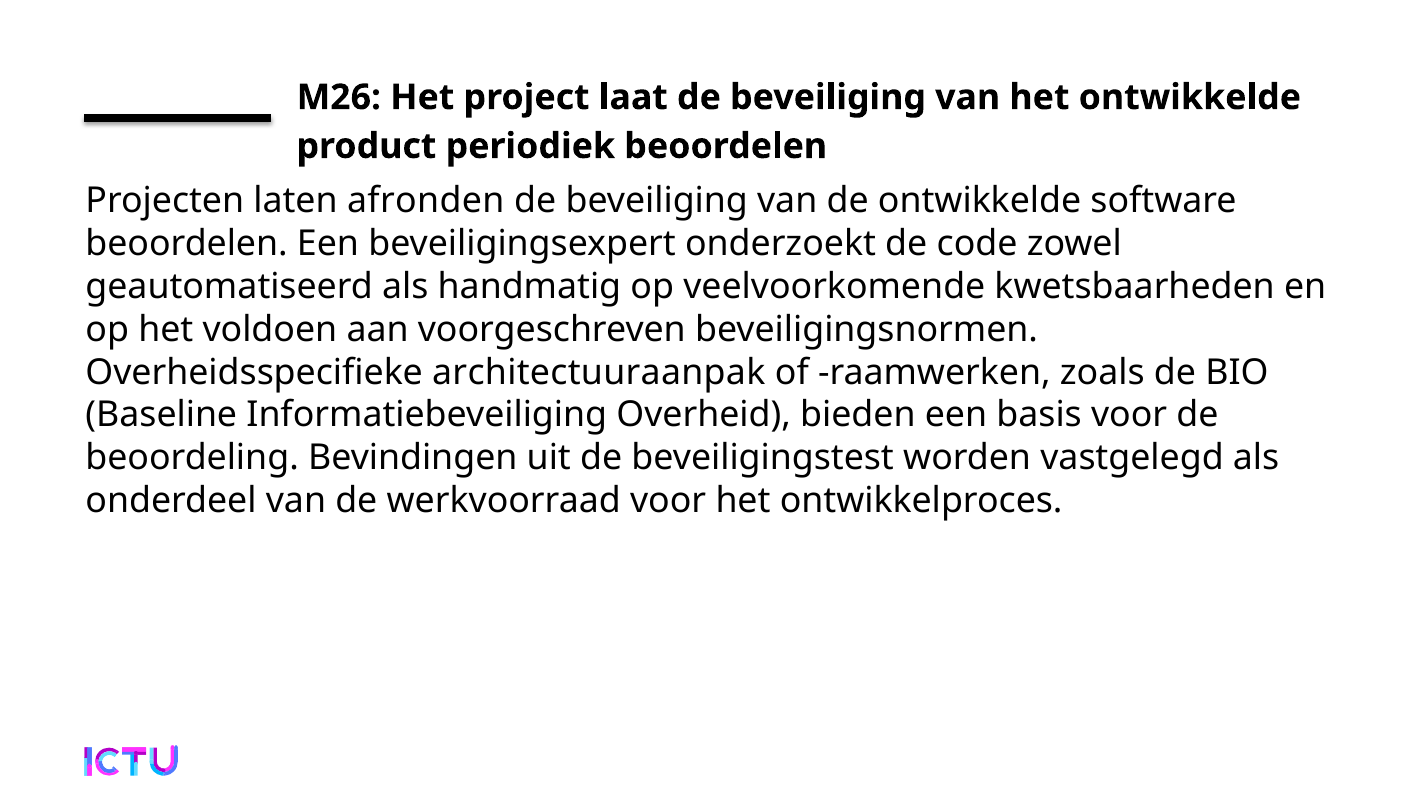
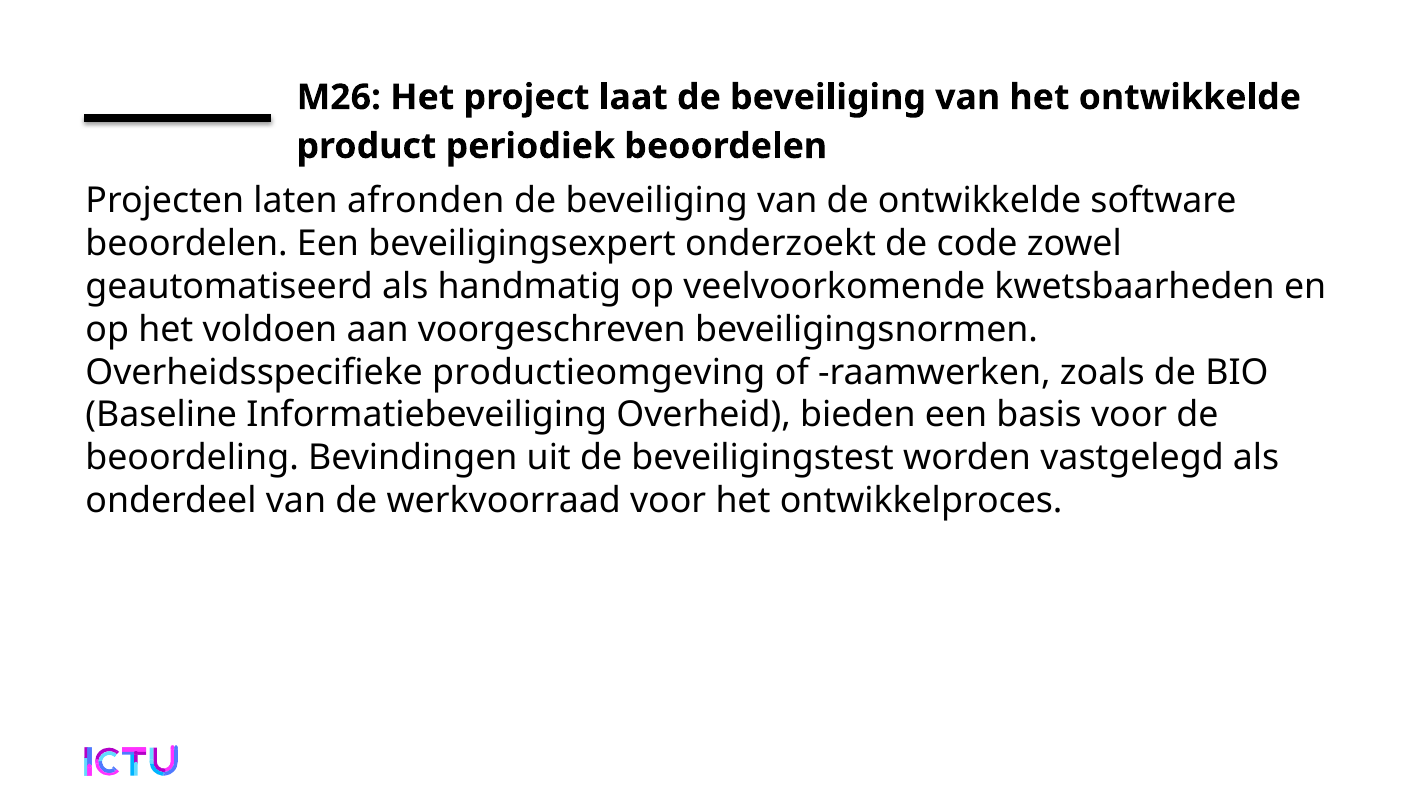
architectuuraanpak: architectuuraanpak -> productieomgeving
